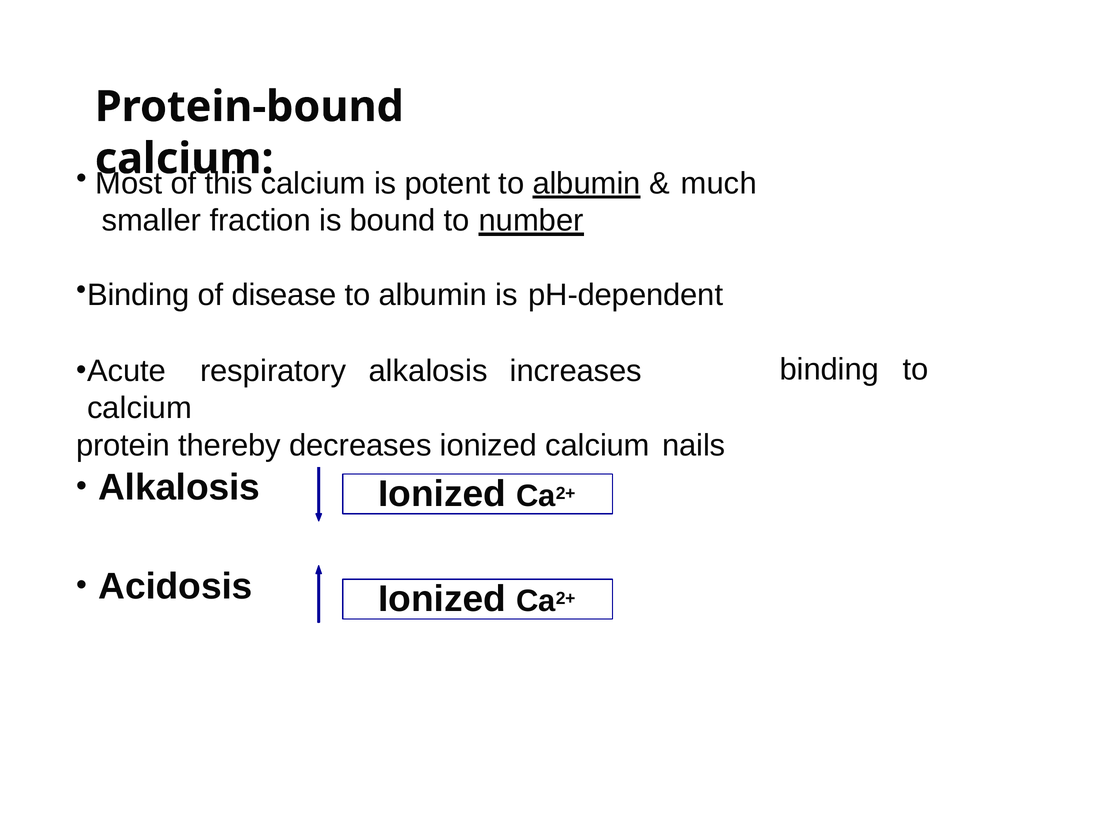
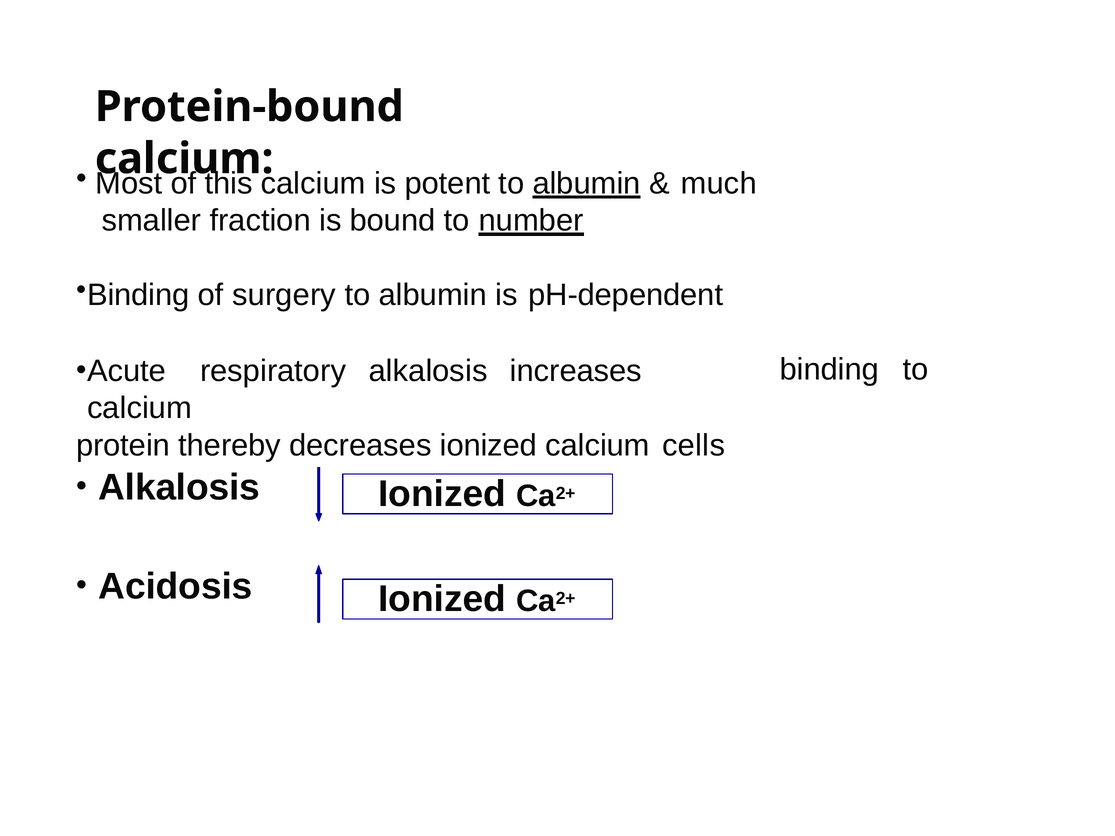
disease: disease -> surgery
nails: nails -> cells
